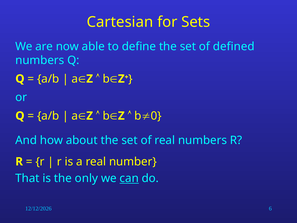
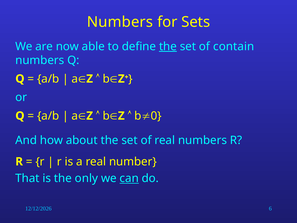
Cartesian at (120, 22): Cartesian -> Numbers
the at (168, 46) underline: none -> present
defined: defined -> contain
